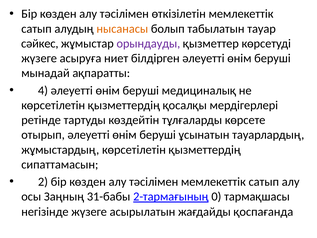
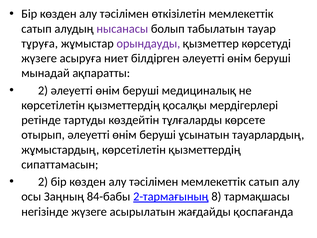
нысанасы colour: orange -> purple
сәйкес: сәйкес -> тұруға
4 at (43, 90): 4 -> 2
31-бабы: 31-бабы -> 84-бабы
0: 0 -> 8
